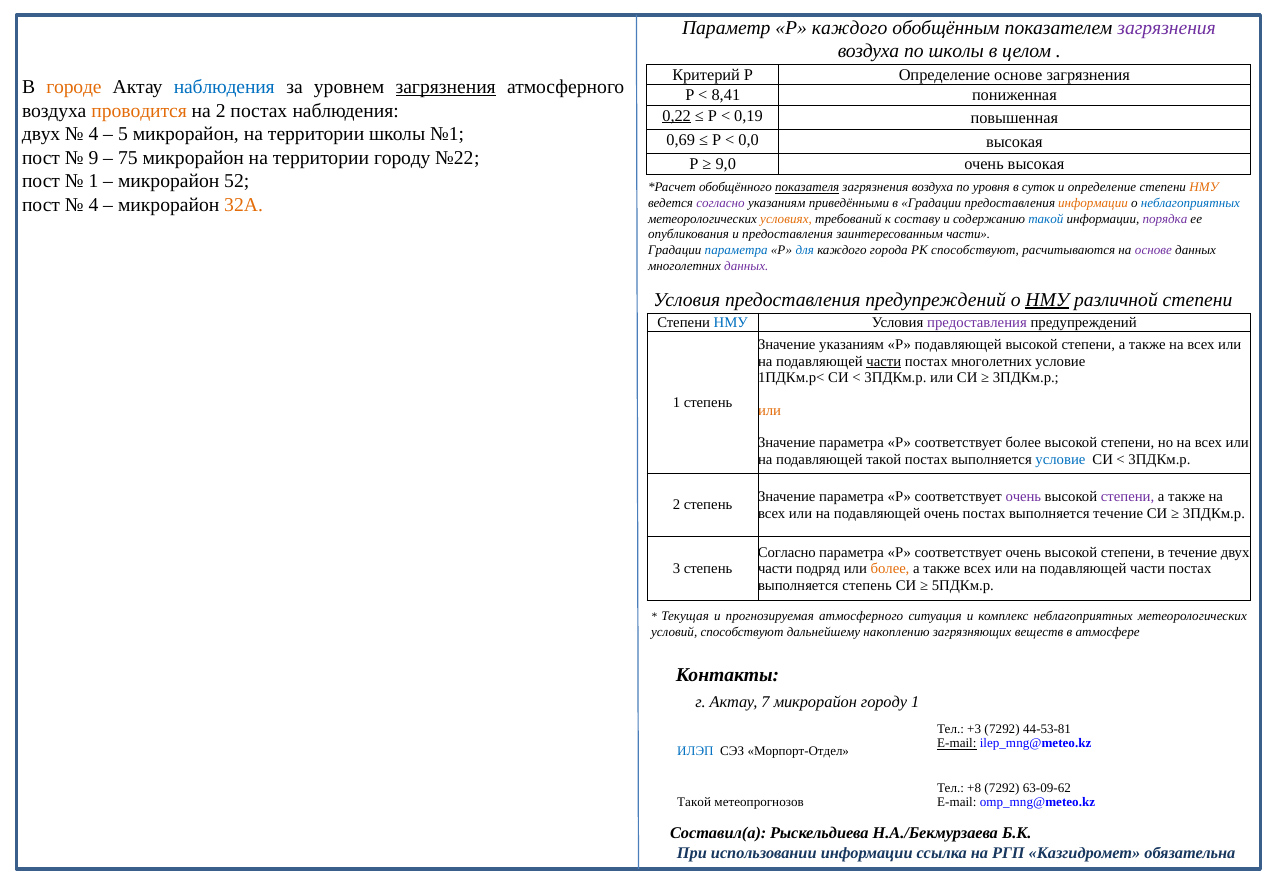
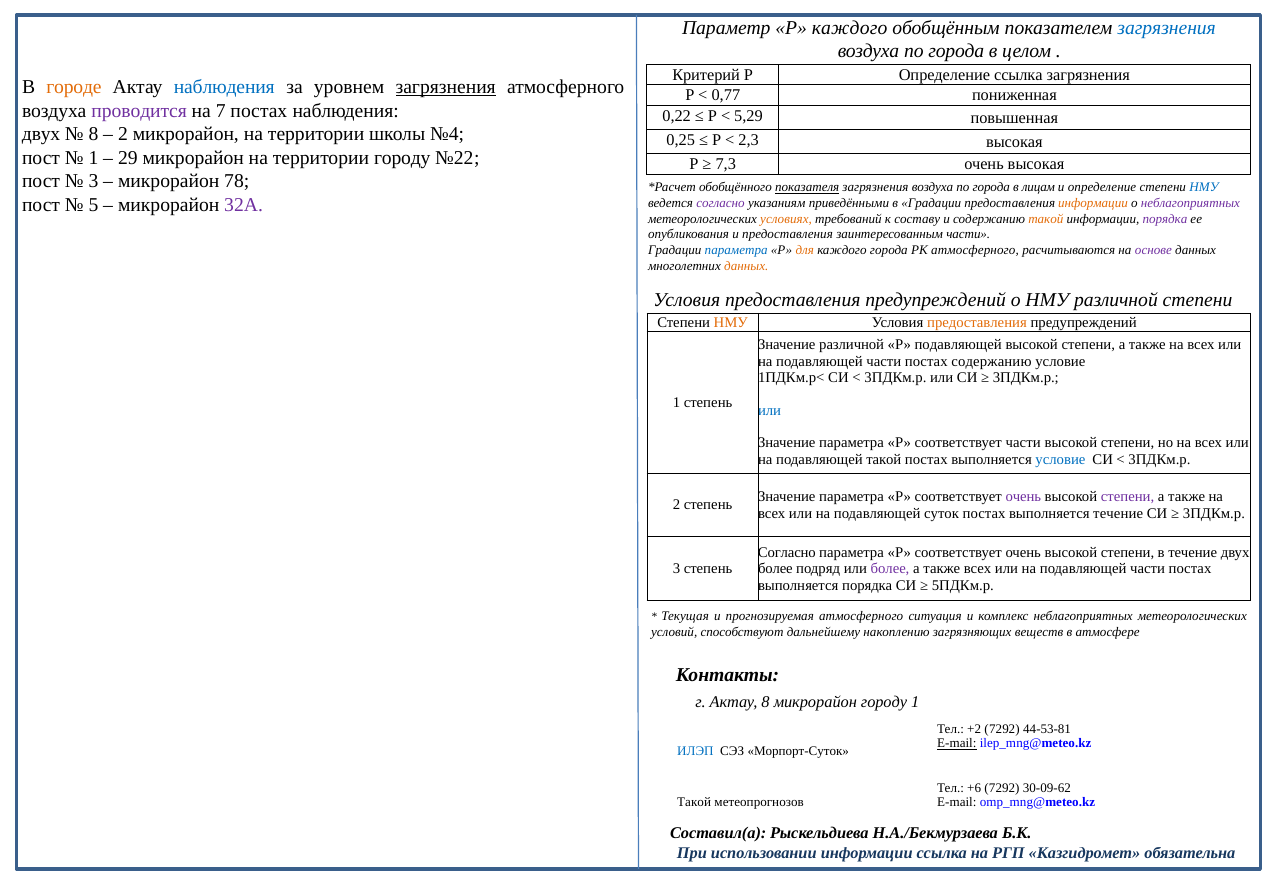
загрязнения at (1167, 28) colour: purple -> blue
школы at (956, 51): школы -> города
Определение основе: основе -> ссылка
8,41: 8,41 -> 0,77
проводится colour: orange -> purple
на 2: 2 -> 7
0,22 underline: present -> none
0,19: 0,19 -> 5,29
4 at (93, 134): 4 -> 8
5 at (123, 134): 5 -> 2
№1: №1 -> №4
0,69: 0,69 -> 0,25
0,0: 0,0 -> 2,3
9 at (93, 158): 9 -> 1
75: 75 -> 29
9,0: 9,0 -> 7,3
1 at (93, 181): 1 -> 3
52: 52 -> 78
уровня at (991, 188): уровня -> города
суток: суток -> лицам
НМУ at (1204, 188) colour: orange -> blue
4 at (93, 205): 4 -> 5
32А colour: orange -> purple
неблагоприятных at (1190, 203) colour: blue -> purple
такой at (1046, 219) colour: blue -> orange
для colour: blue -> orange
РК способствуют: способствуют -> атмосферного
данных at (746, 266) colour: purple -> orange
НМУ at (1047, 300) underline: present -> none
НМУ at (731, 322) colour: blue -> orange
предоставления at (977, 322) colour: purple -> orange
Значение указаниям: указаниям -> различной
части at (884, 361) underline: present -> none
постах многолетних: многолетних -> содержанию
или at (770, 410) colour: orange -> blue
соответствует более: более -> части
подавляющей очень: очень -> суток
части at (775, 569): части -> более
более at (890, 569) colour: orange -> purple
выполняется степень: степень -> порядка
Актау 7: 7 -> 8
+3: +3 -> +2
Морпорт-Отдел: Морпорт-Отдел -> Морпорт-Суток
+8: +8 -> +6
63-09-62: 63-09-62 -> 30-09-62
